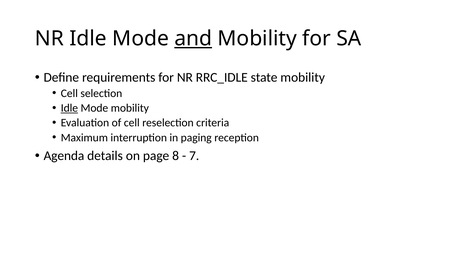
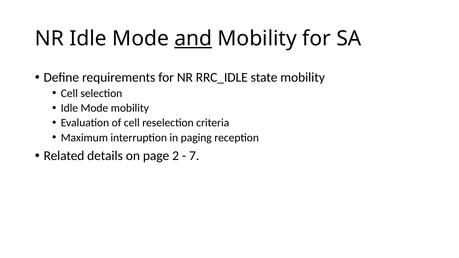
Idle at (69, 108) underline: present -> none
Agenda: Agenda -> Related
8: 8 -> 2
